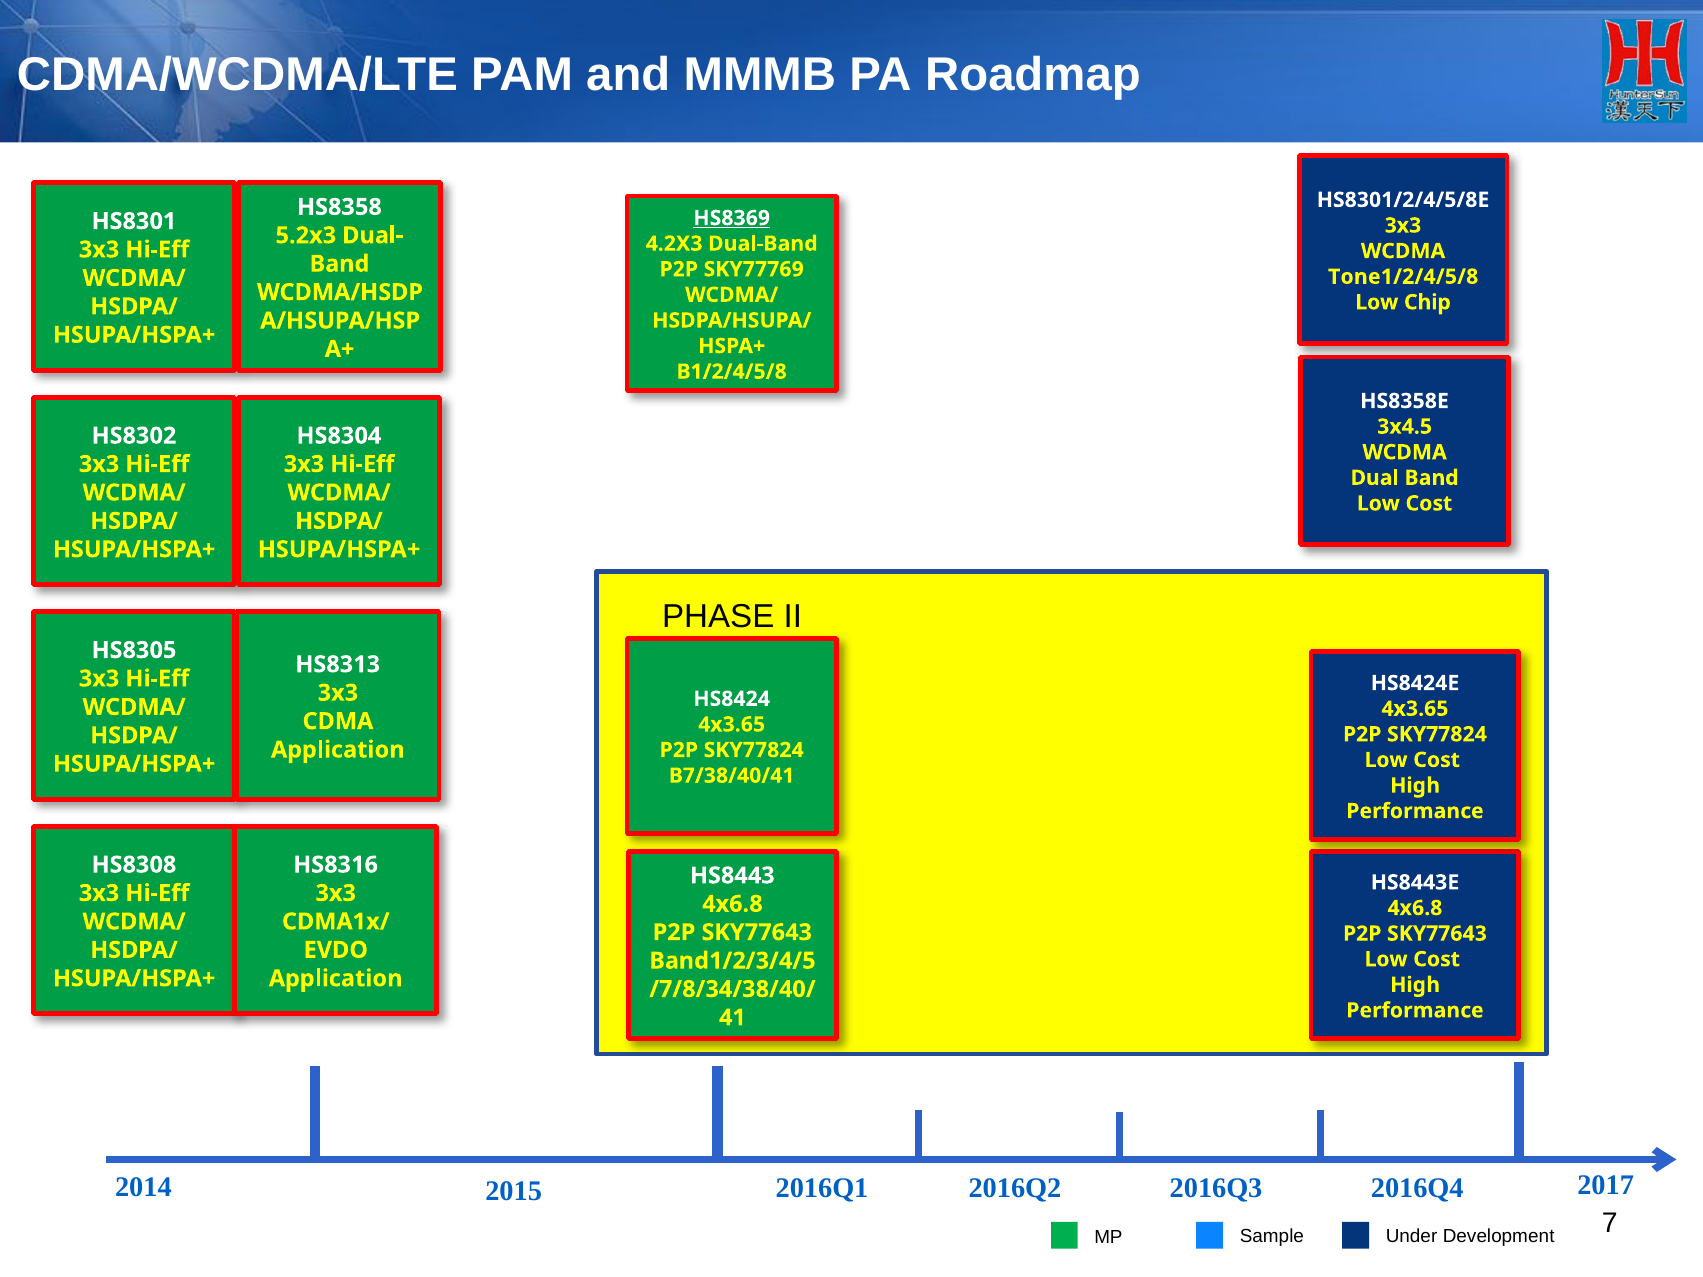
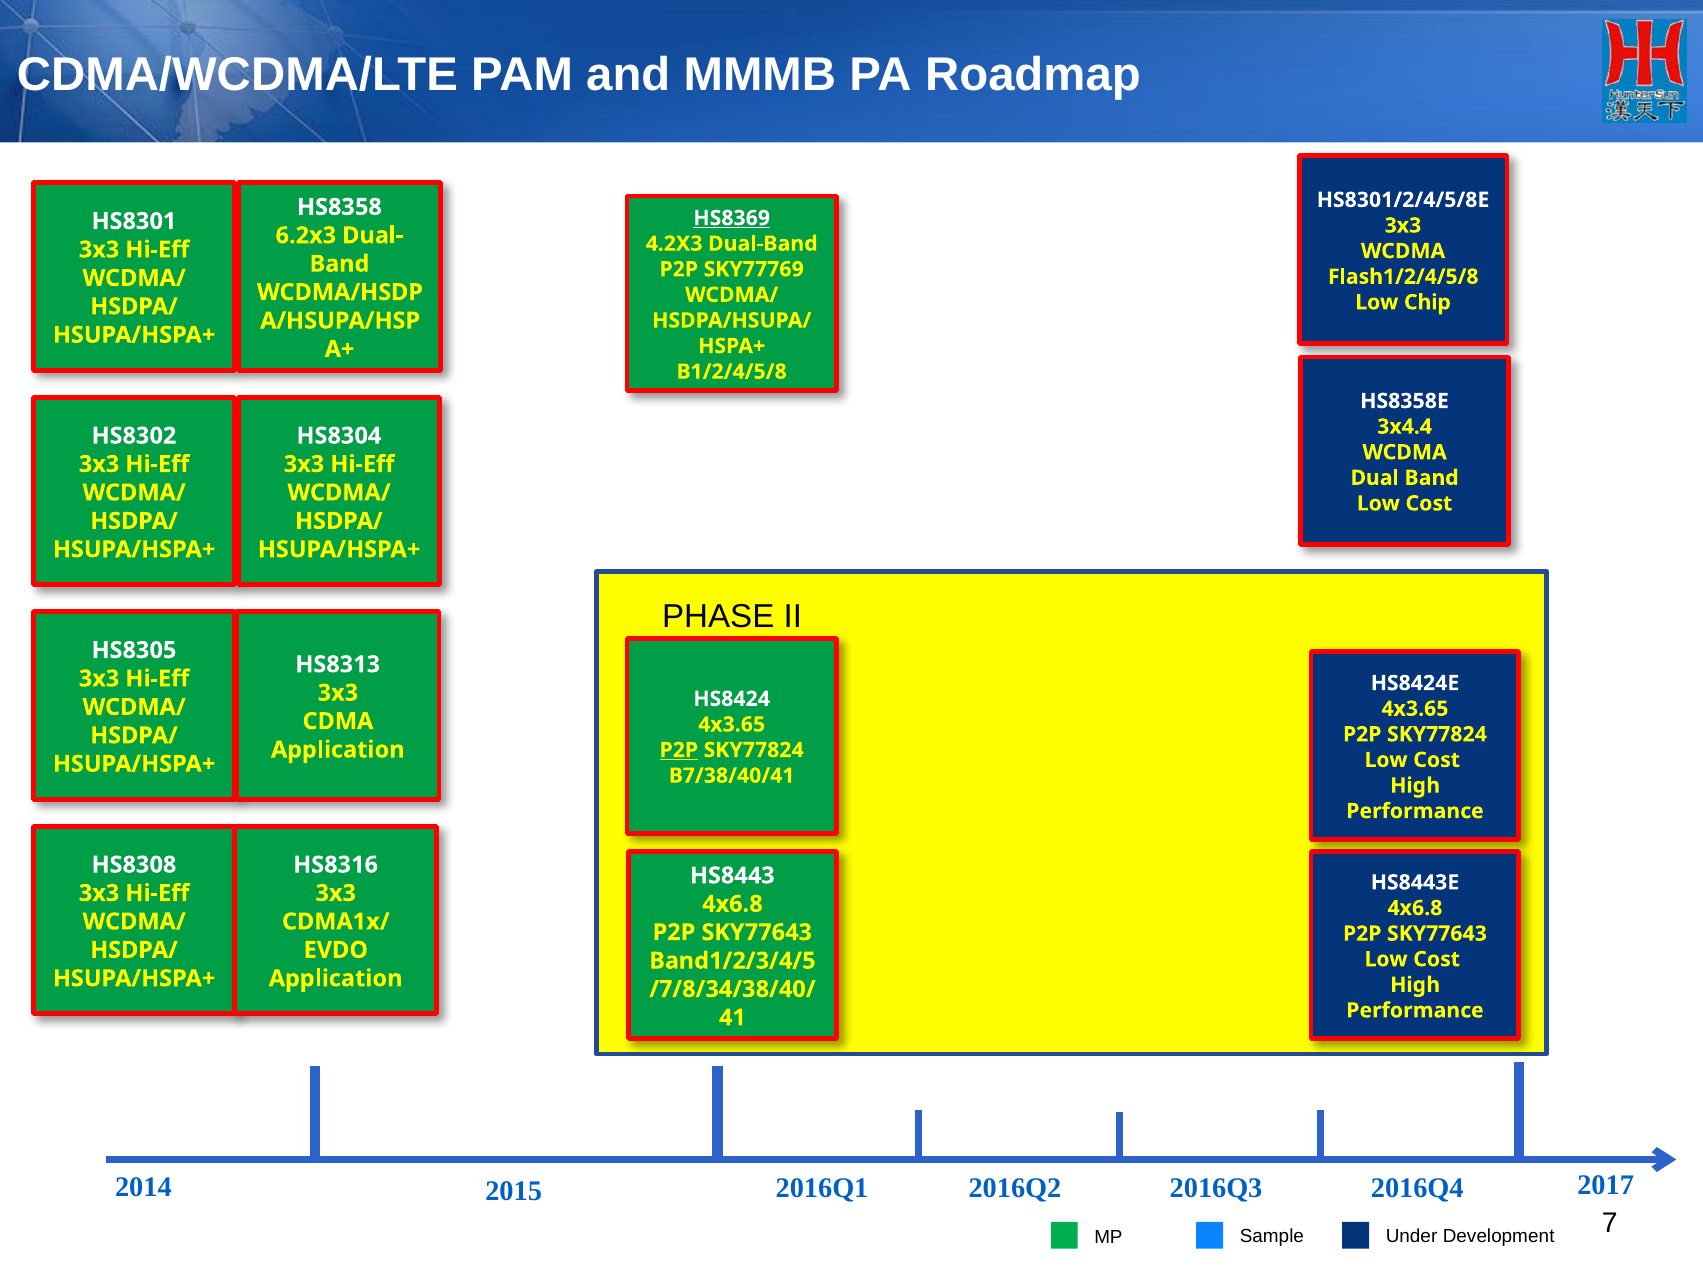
5.2x3: 5.2x3 -> 6.2x3
Tone1/2/4/5/8: Tone1/2/4/5/8 -> Flash1/2/4/5/8
3x4.5: 3x4.5 -> 3x4.4
P2P at (679, 750) underline: none -> present
